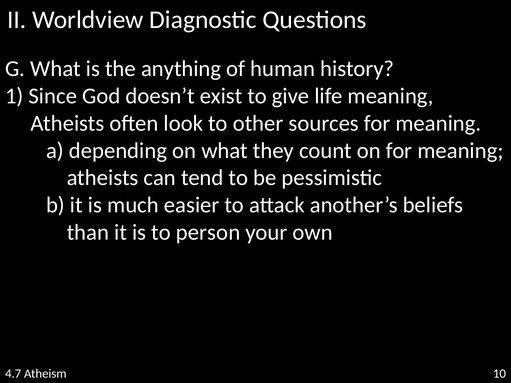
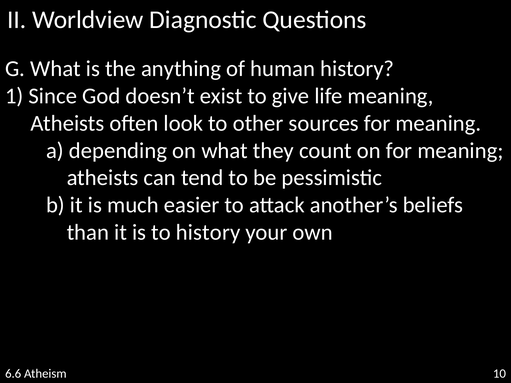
to person: person -> history
4.7: 4.7 -> 6.6
